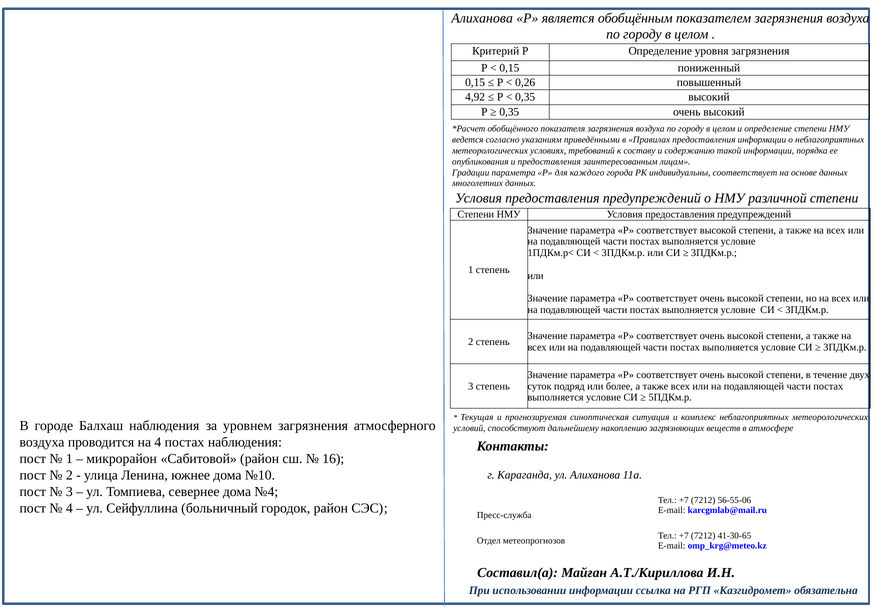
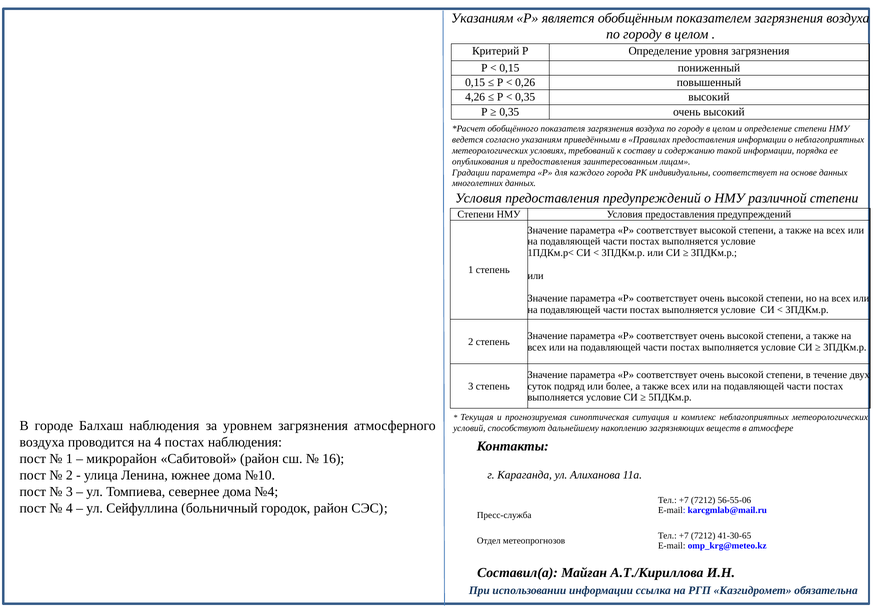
Алиханова at (482, 18): Алиханова -> Указаниям
4,92: 4,92 -> 4,26
